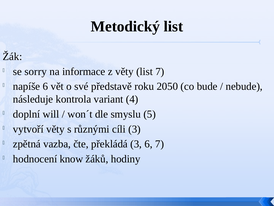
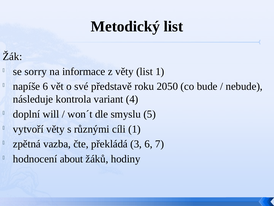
list 7: 7 -> 1
cíli 3: 3 -> 1
know: know -> about
